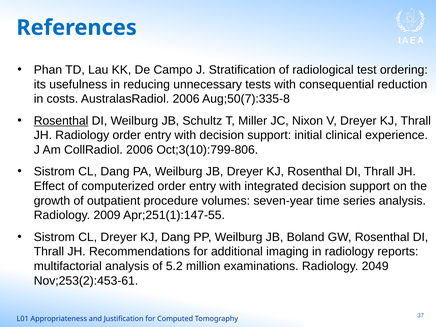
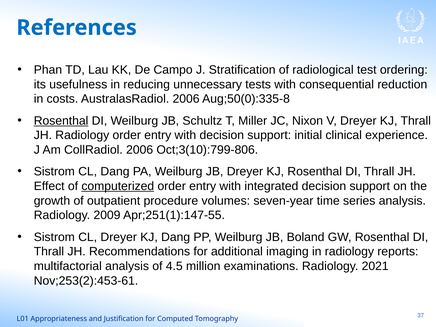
Aug;50(7):335-8: Aug;50(7):335-8 -> Aug;50(0):335-8
computerized underline: none -> present
5.2: 5.2 -> 4.5
2049: 2049 -> 2021
